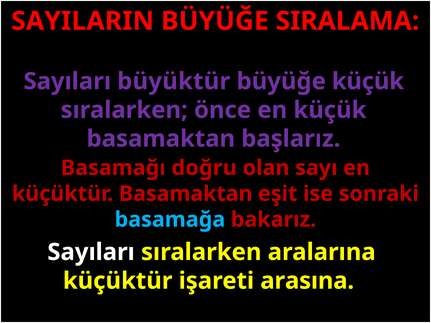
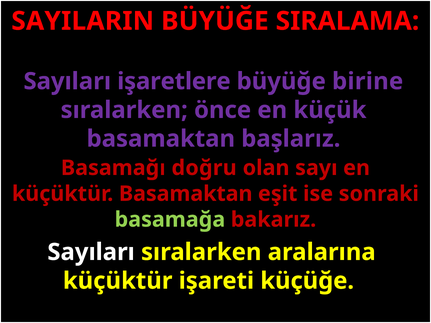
büyüktür: büyüktür -> işaretlere
büyüğe küçük: küçük -> birine
basamağa colour: light blue -> light green
arasına: arasına -> küçüğe
